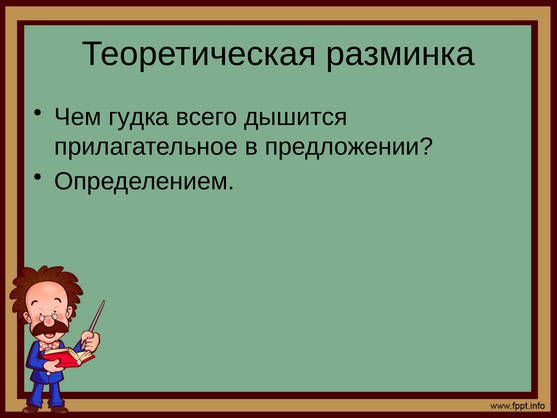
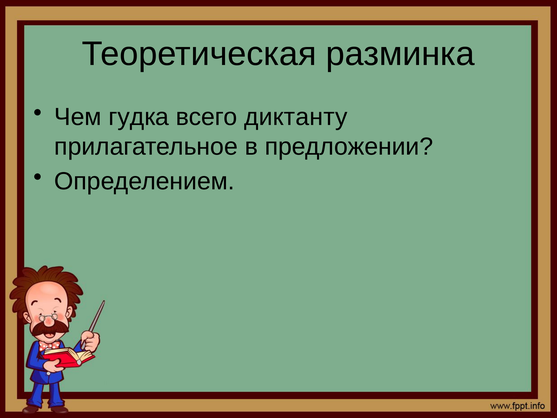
дышится: дышится -> диктанту
